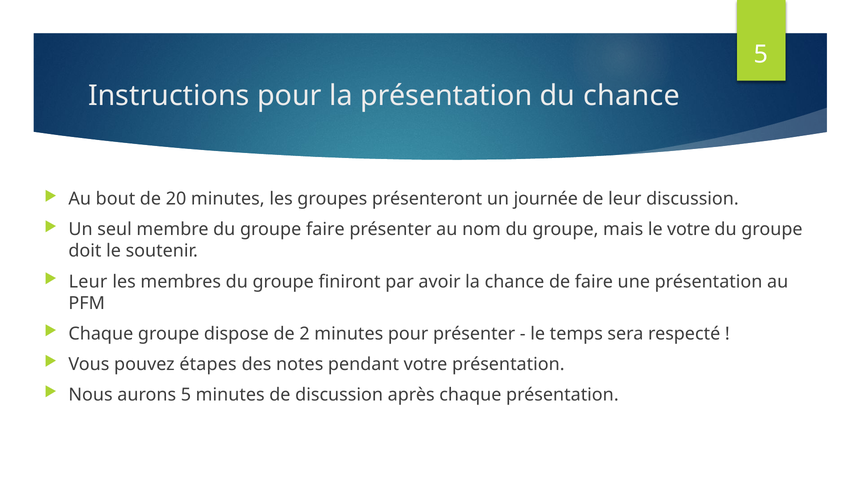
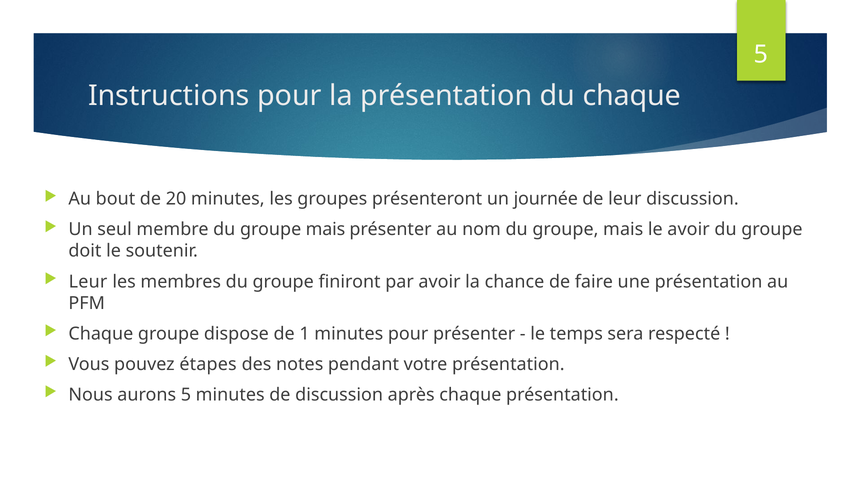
du chance: chance -> chaque
membre du groupe faire: faire -> mais
le votre: votre -> avoir
2: 2 -> 1
